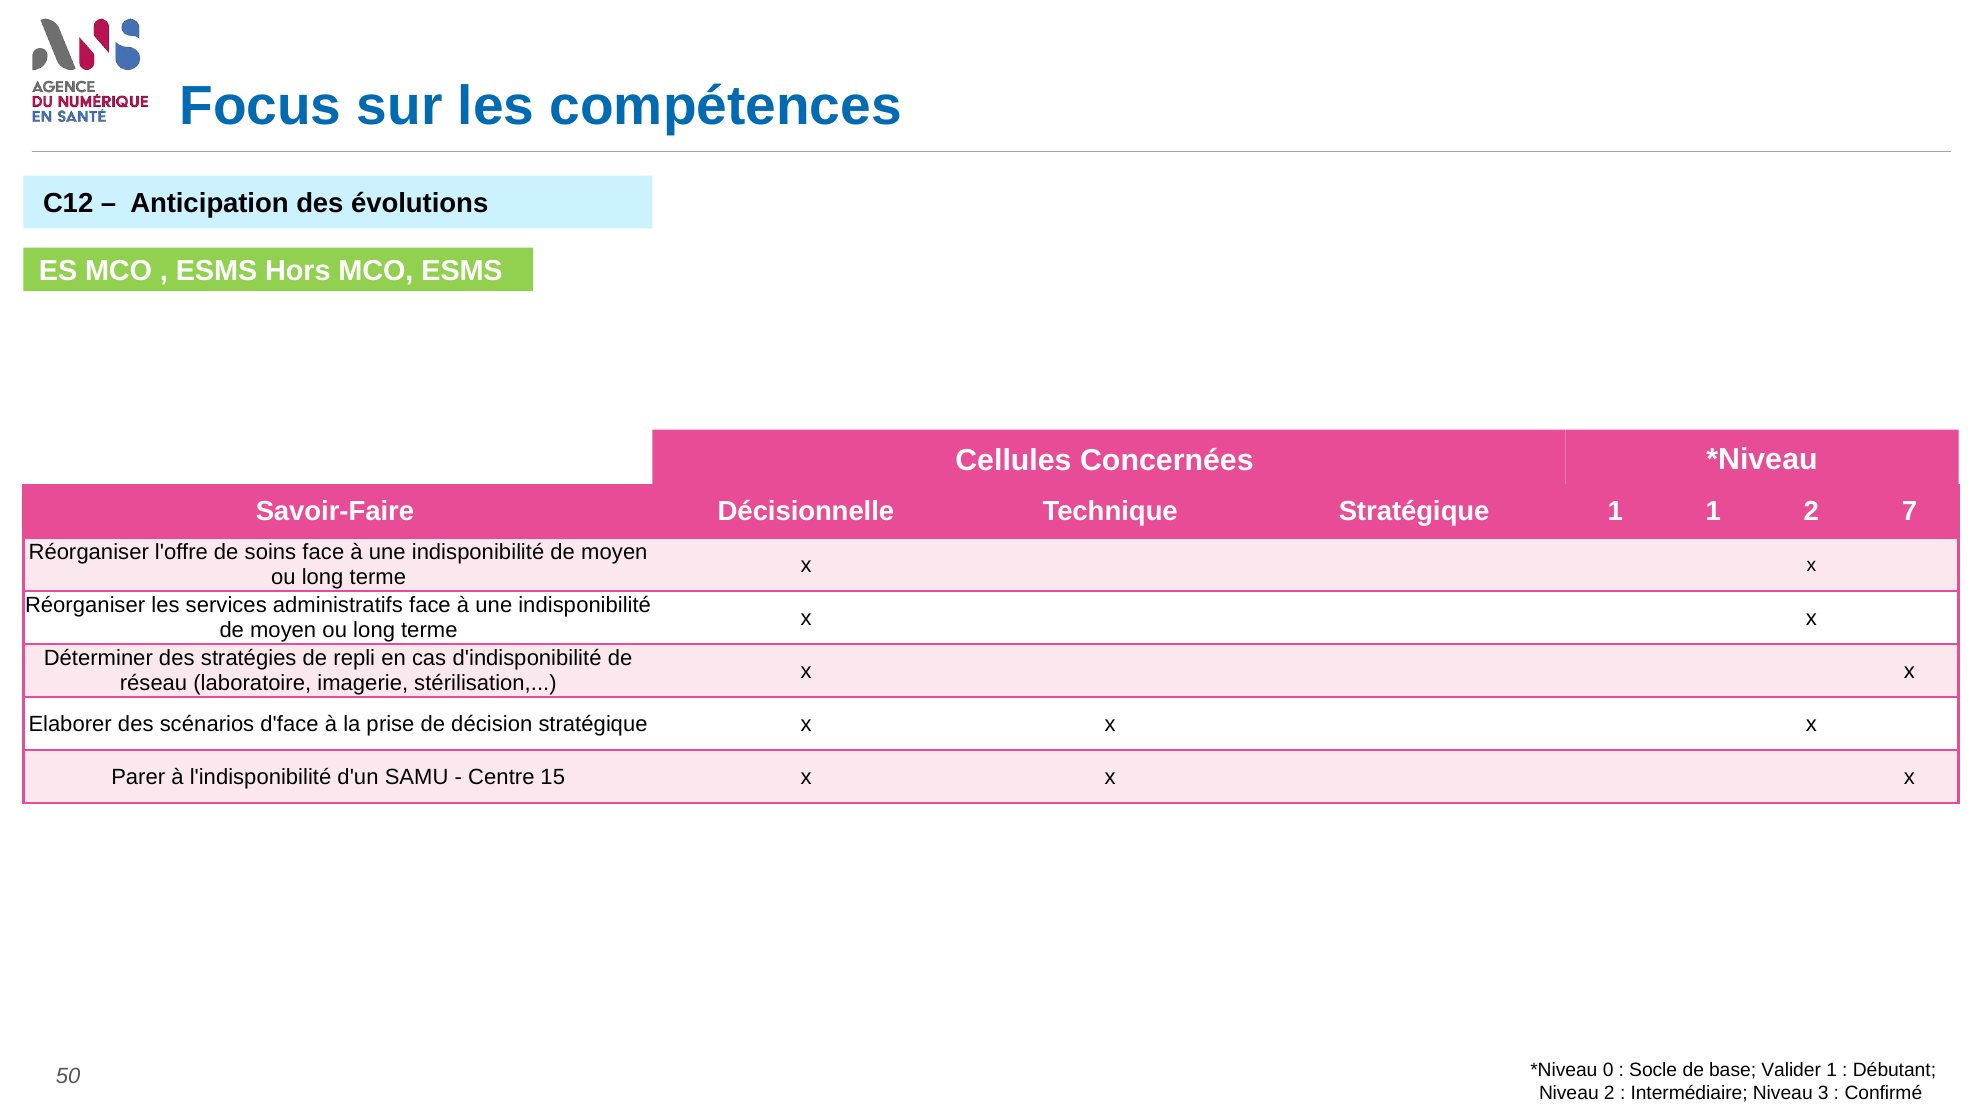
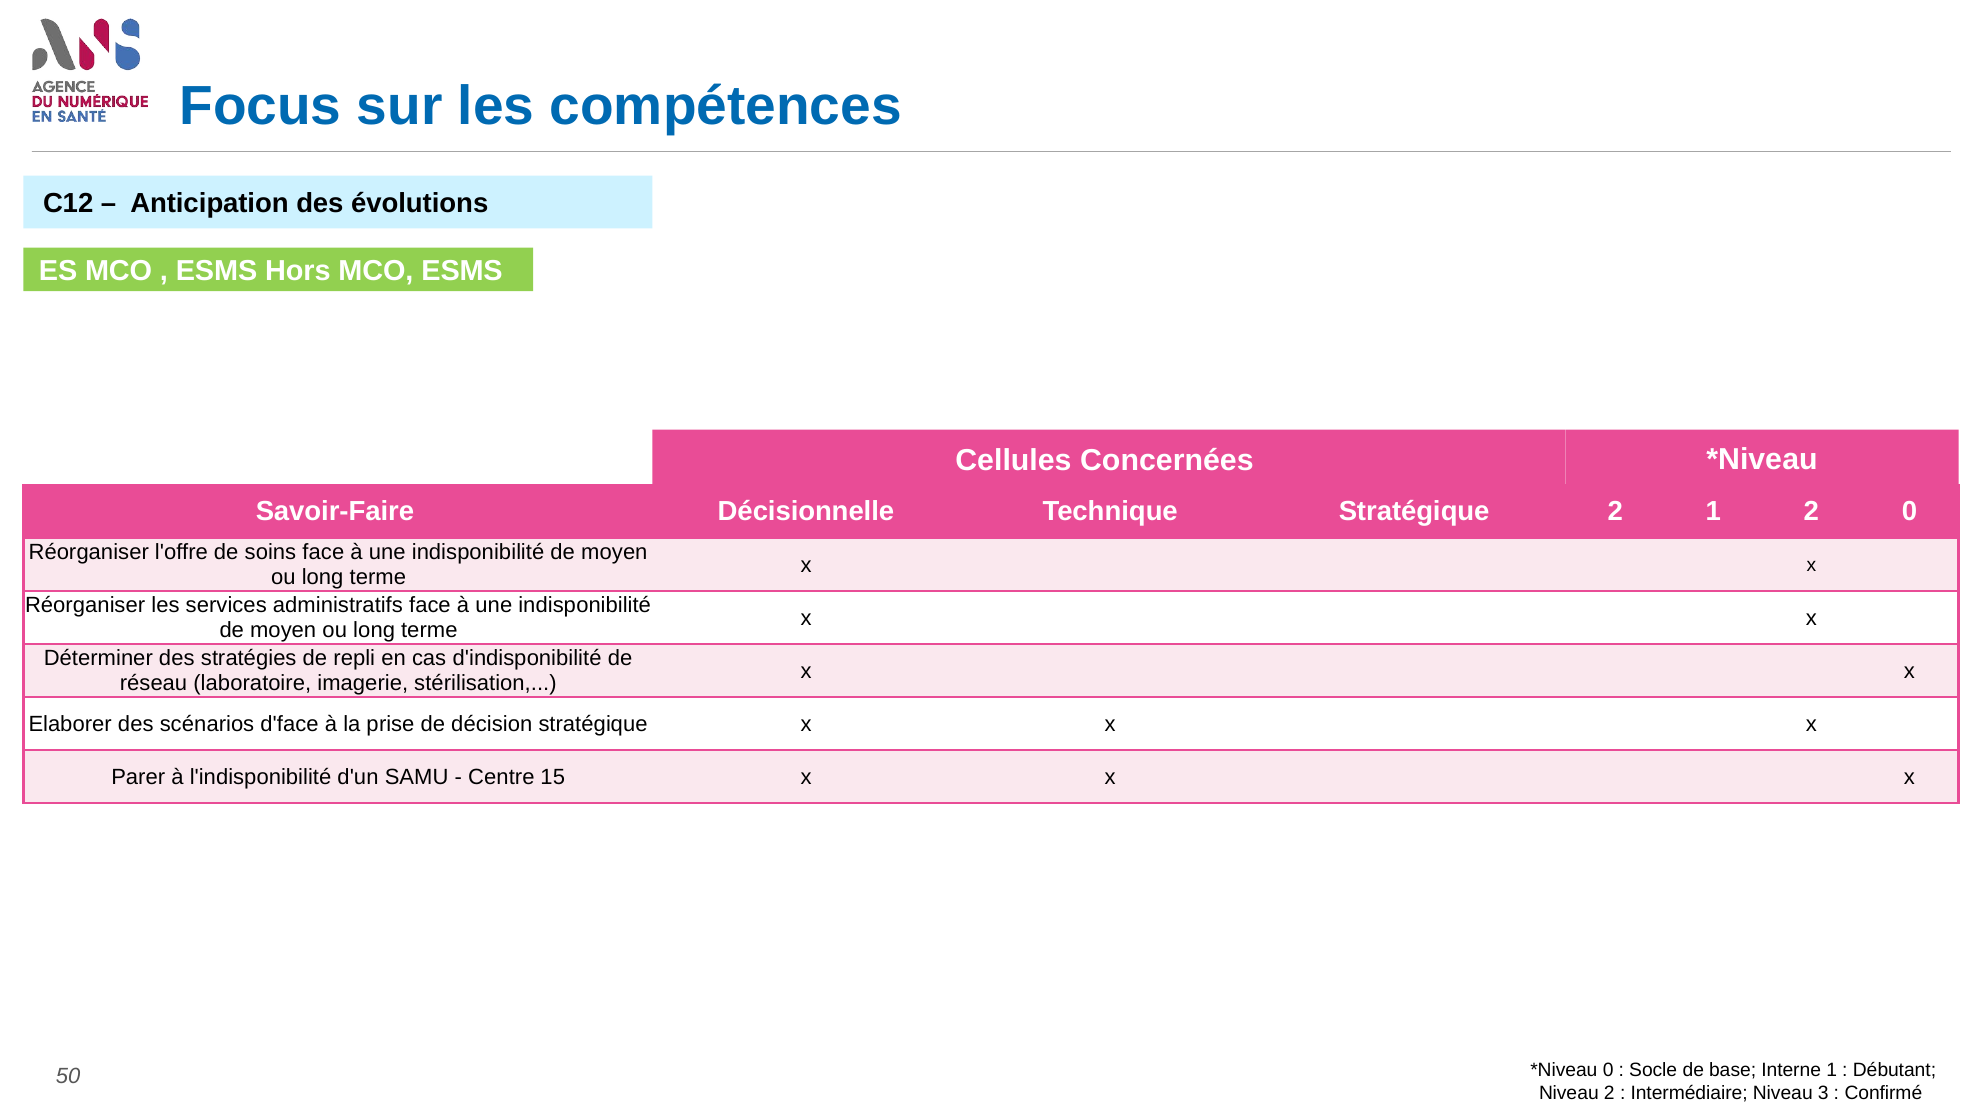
Stratégique 1: 1 -> 2
2 7: 7 -> 0
Valider: Valider -> Interne
